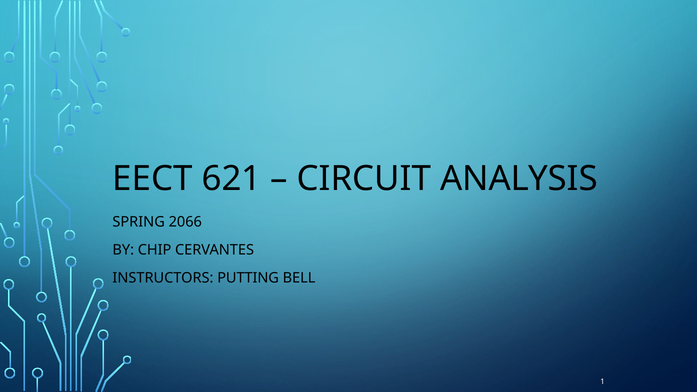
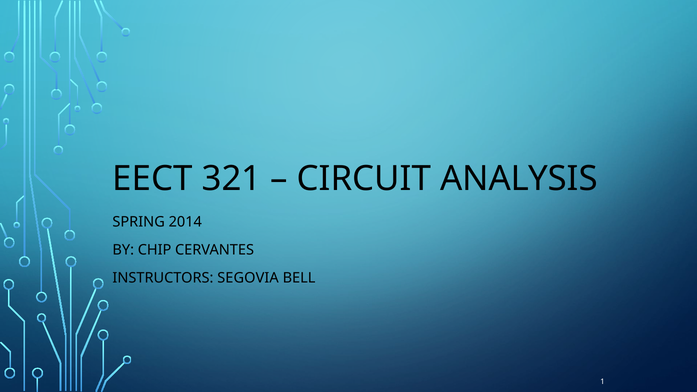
621: 621 -> 321
2066: 2066 -> 2014
PUTTING: PUTTING -> SEGOVIA
